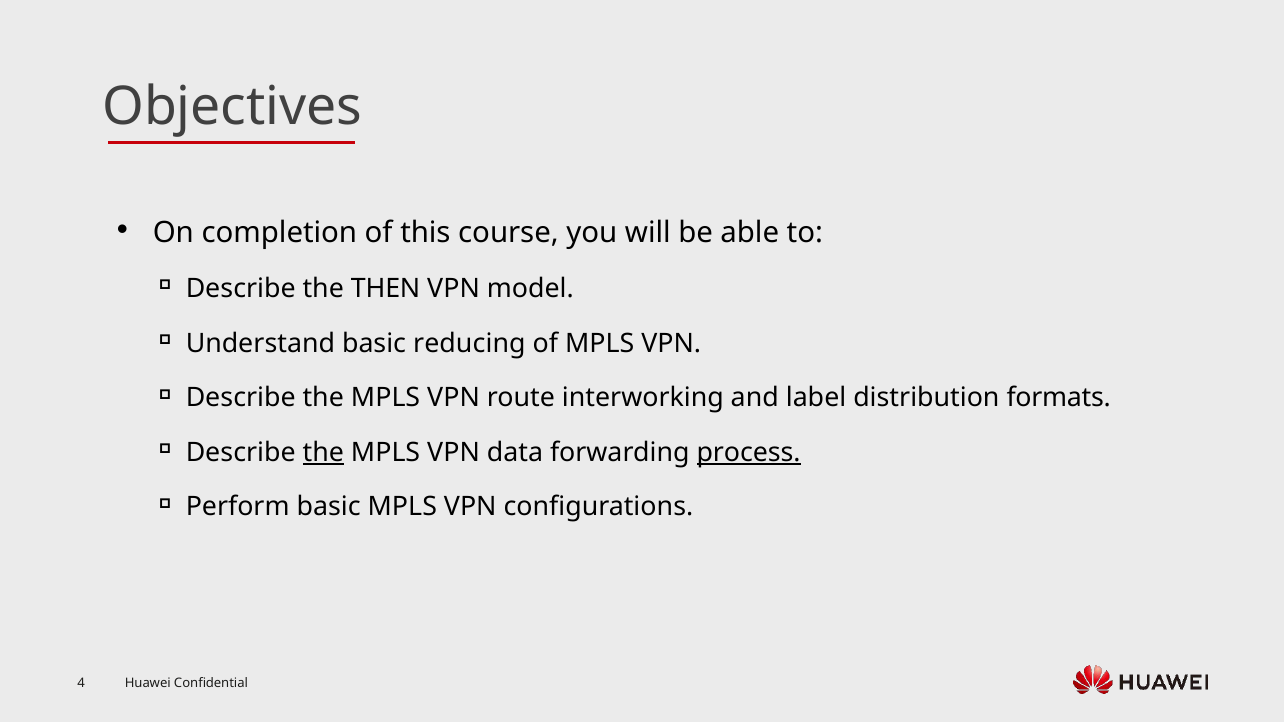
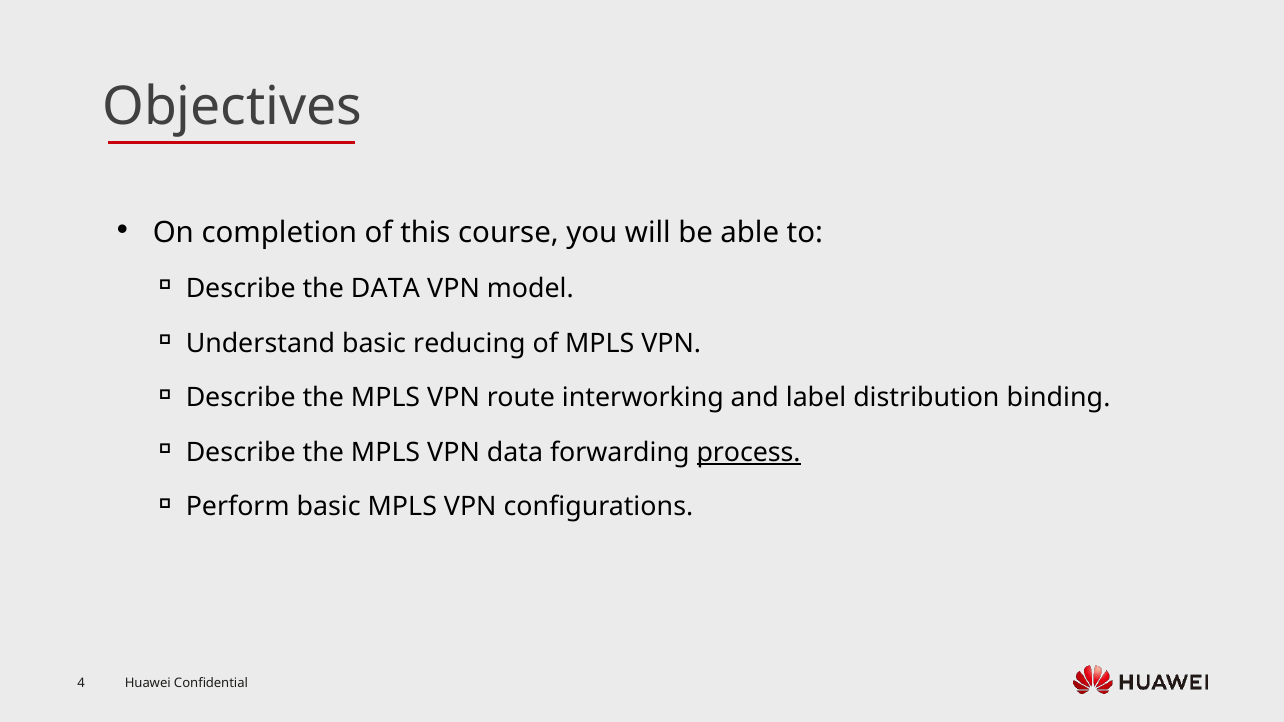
the THEN: THEN -> DATA
formats: formats -> binding
the at (323, 452) underline: present -> none
